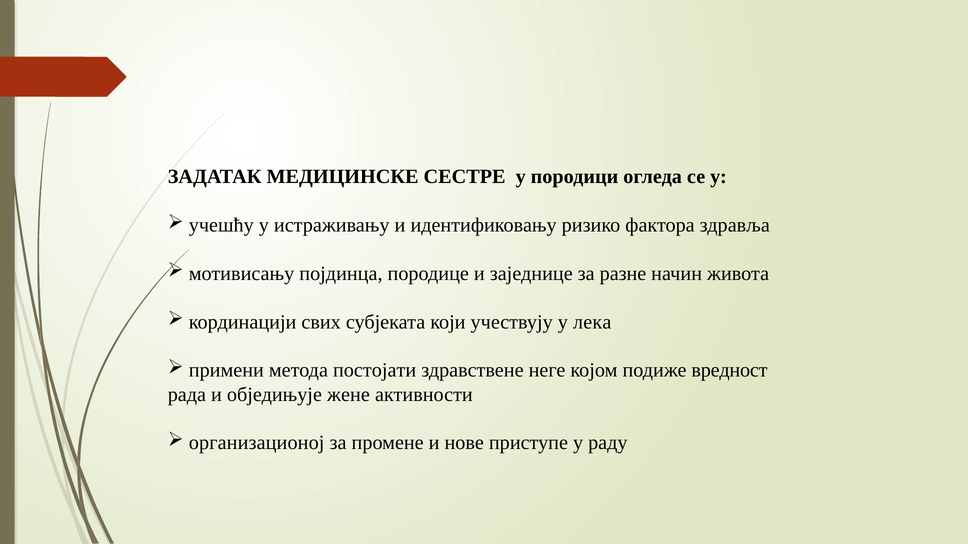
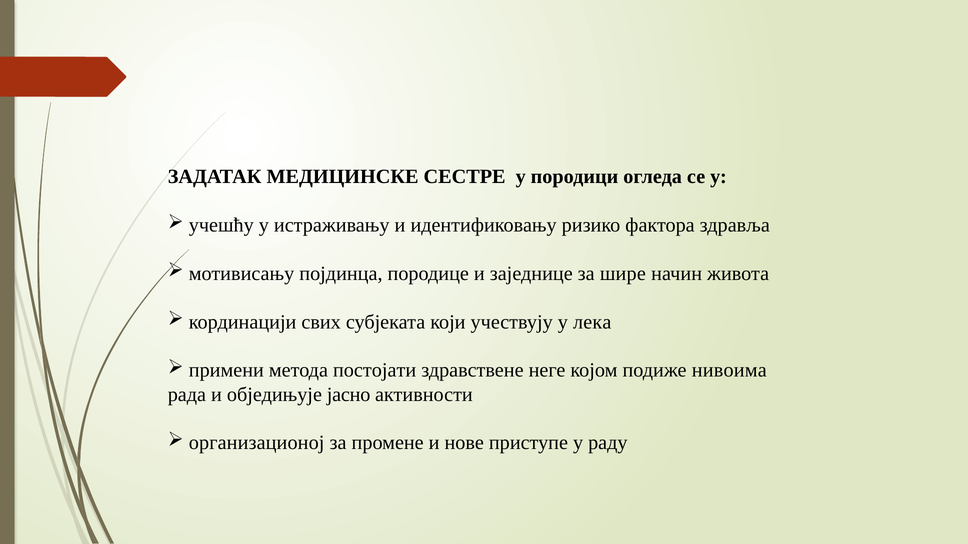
разне: разне -> шире
вредност: вредност -> нивоима
жене: жене -> јасно
